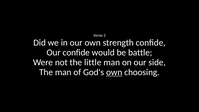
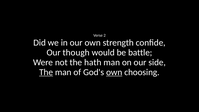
Our confide: confide -> though
little: little -> hath
The at (46, 72) underline: none -> present
